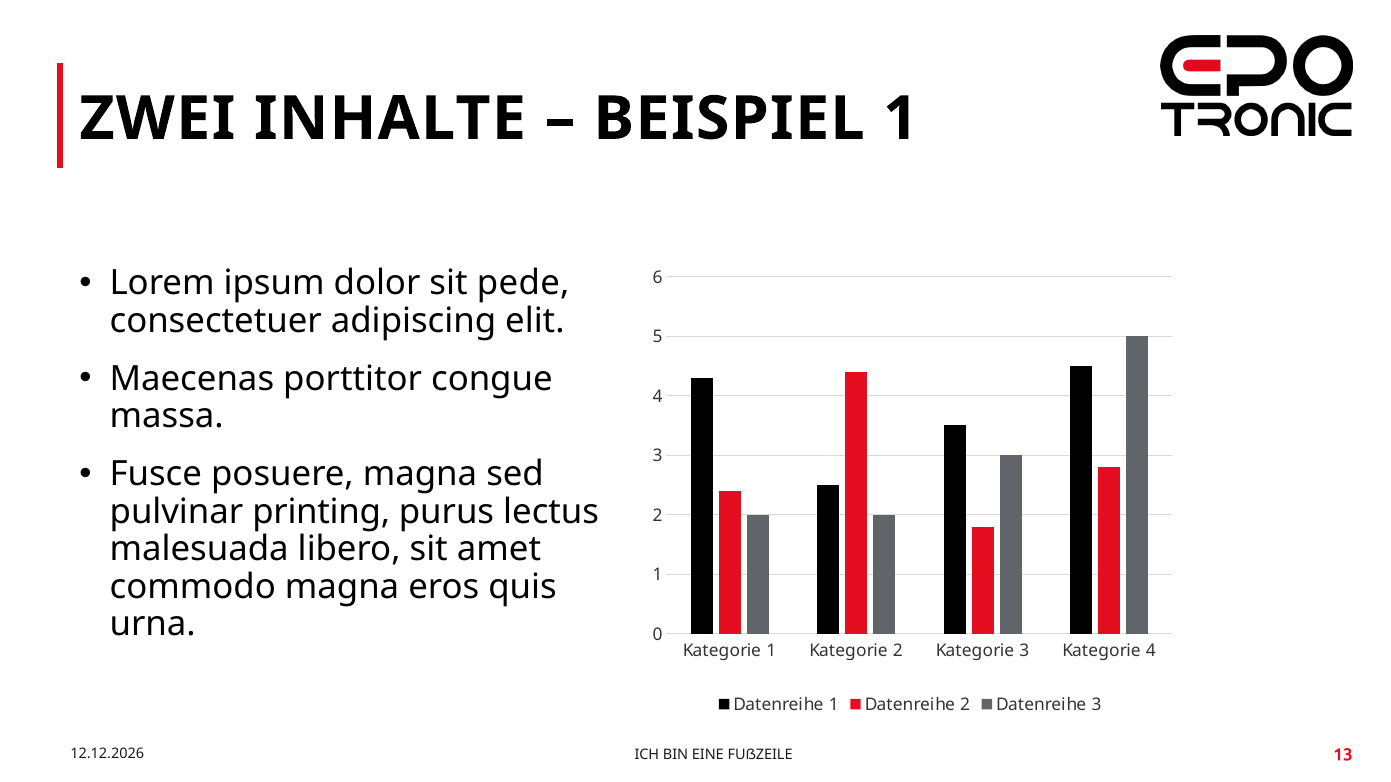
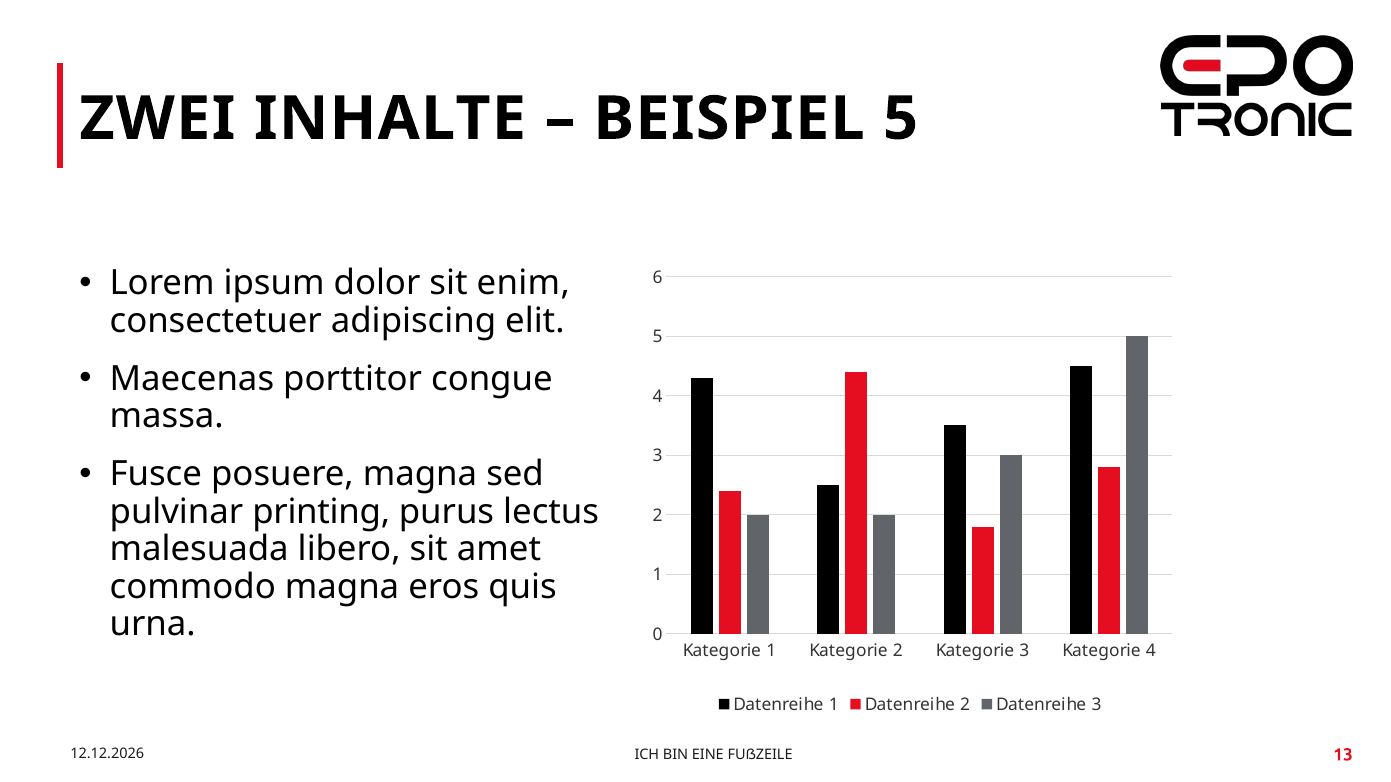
BEISPIEL 1: 1 -> 5
pede: pede -> enim
